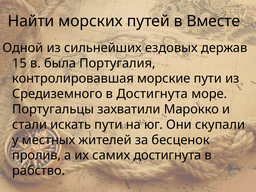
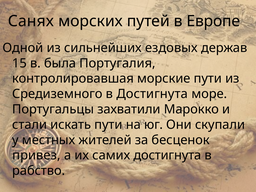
Найти: Найти -> Санях
Вместе: Вместе -> Европе
пролив: пролив -> привез
